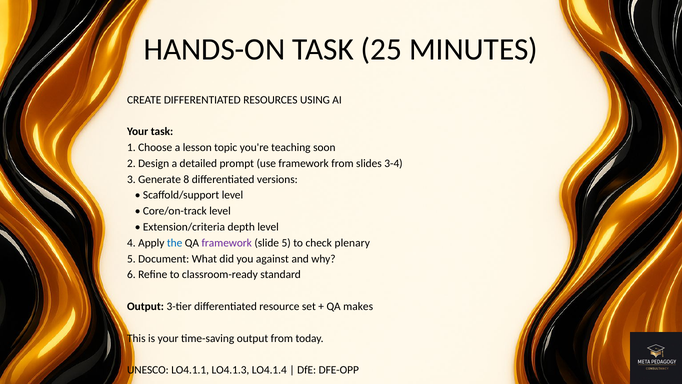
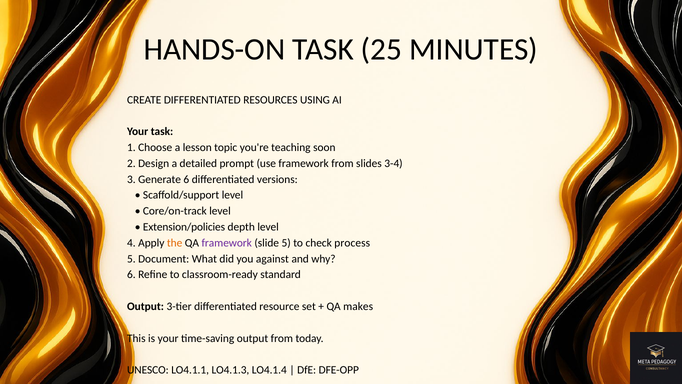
Generate 8: 8 -> 6
Extension/criteria: Extension/criteria -> Extension/policies
the colour: blue -> orange
plenary: plenary -> process
